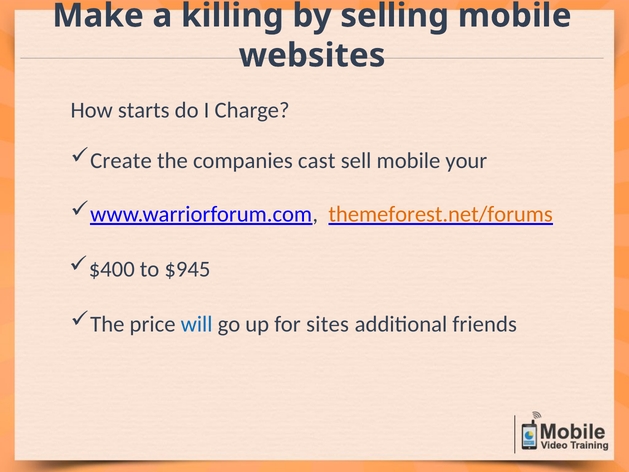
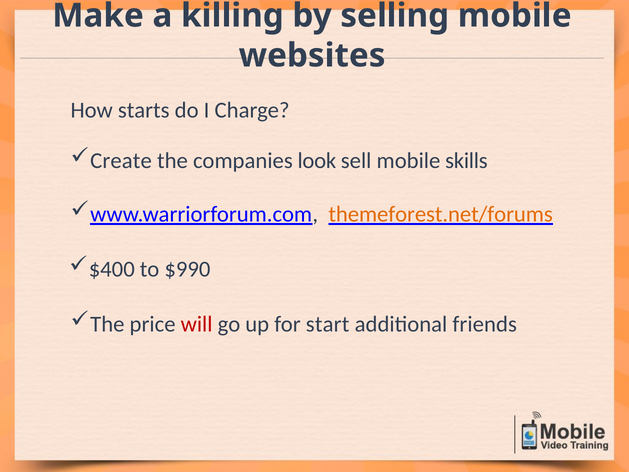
cast: cast -> look
your: your -> skills
$945: $945 -> $990
will colour: blue -> red
sites: sites -> start
